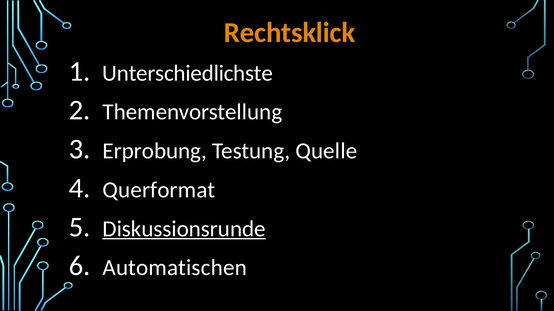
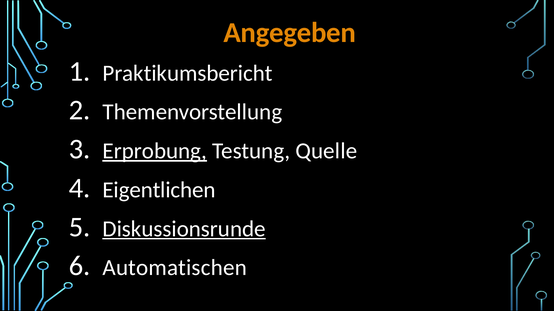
Rechtsklick: Rechtsklick -> Angegeben
Unterschiedlichste: Unterschiedlichste -> Praktikumsbericht
Erprobung underline: none -> present
Querformat: Querformat -> Eigentlichen
